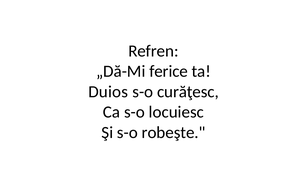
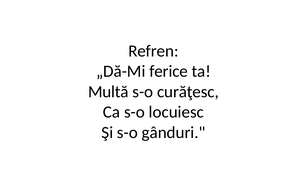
Duios: Duios -> Multă
robeşte: robeşte -> gânduri
